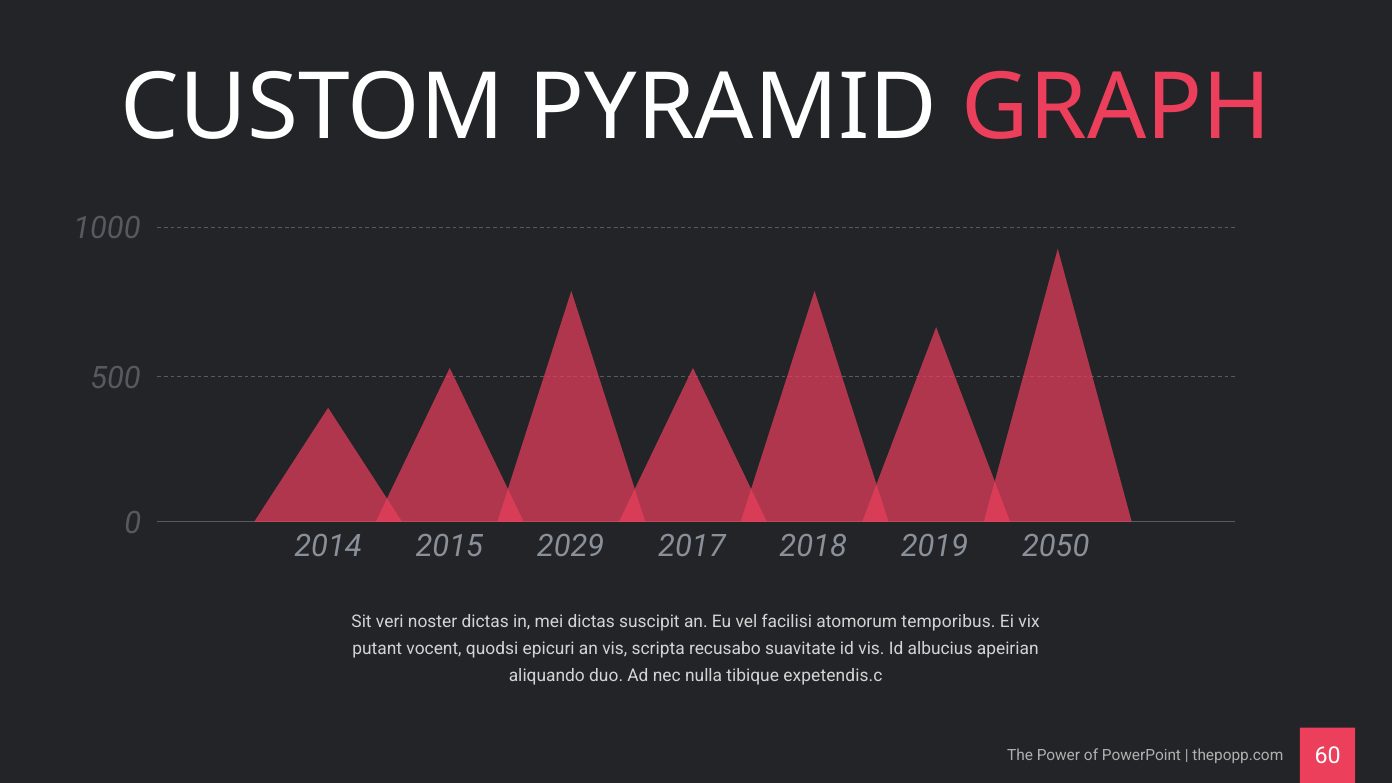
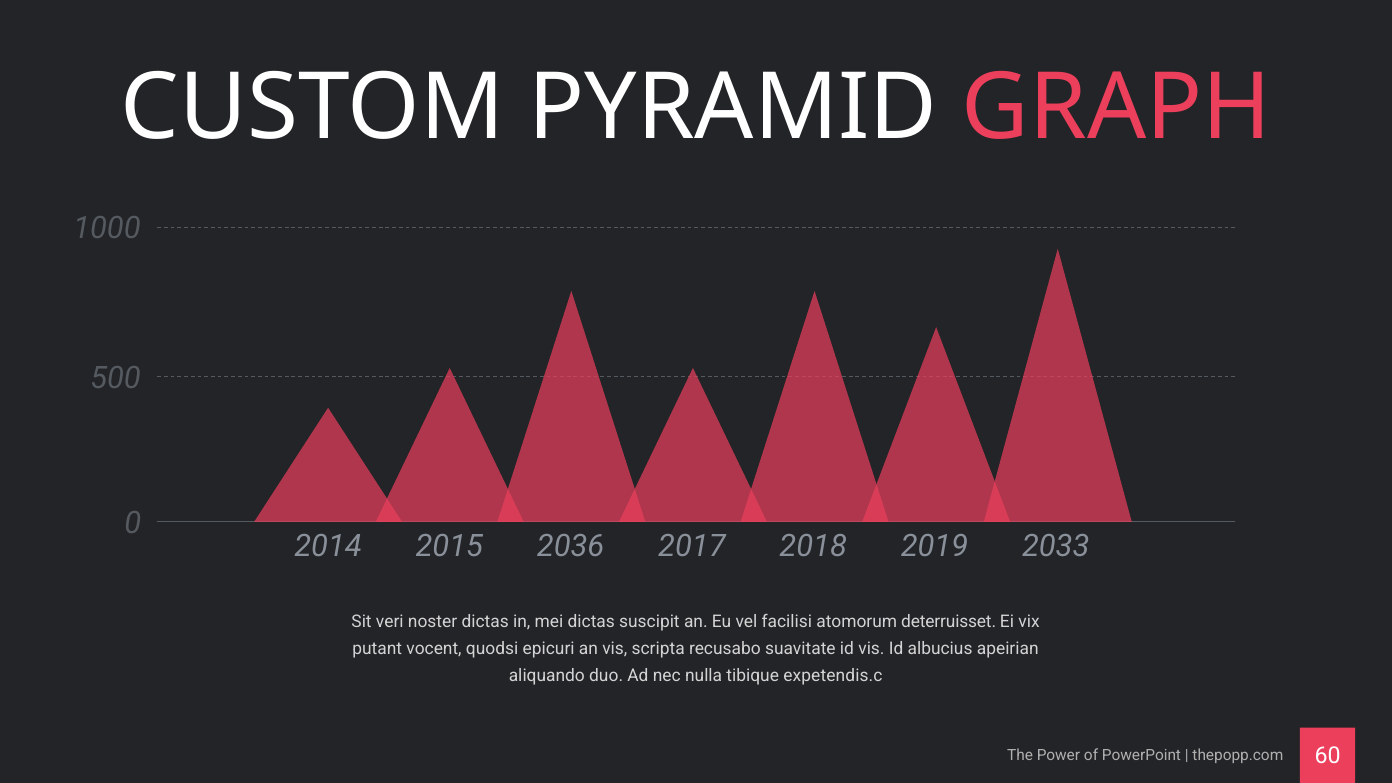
2029: 2029 -> 2036
2050: 2050 -> 2033
temporibus: temporibus -> deterruisset
